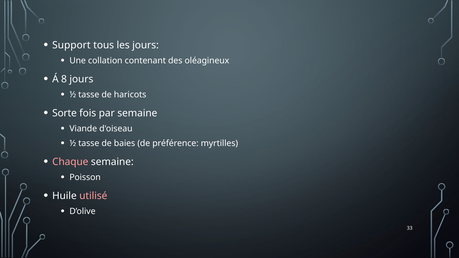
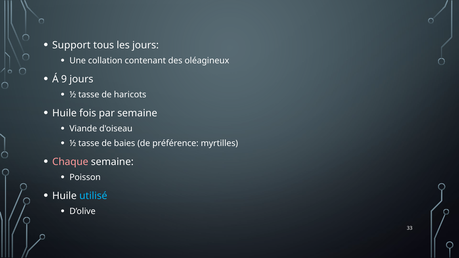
8: 8 -> 9
Sorte at (64, 113): Sorte -> Huile
utilisé colour: pink -> light blue
